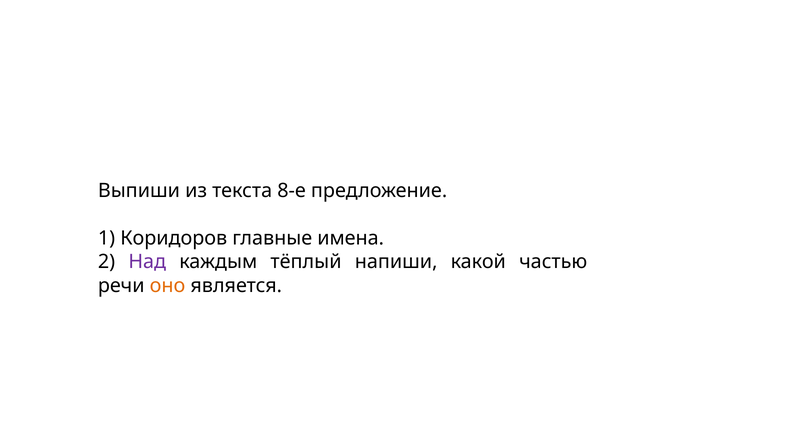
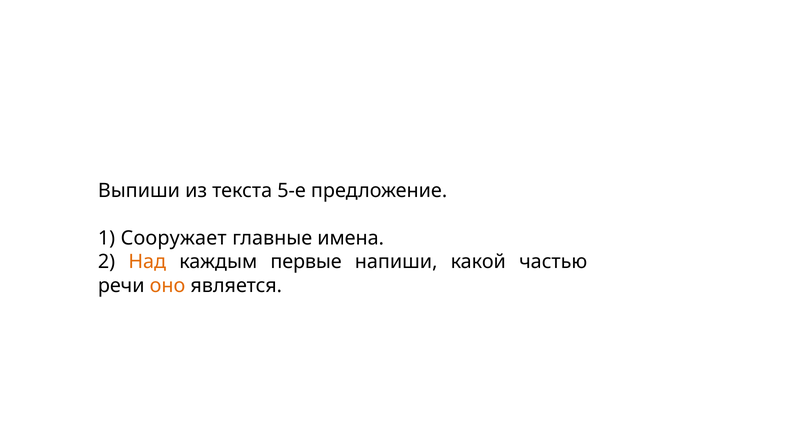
8-е: 8-е -> 5-е
Коридоров: Коридоров -> Сооружает
Над colour: purple -> orange
тёплый: тёплый -> первые
